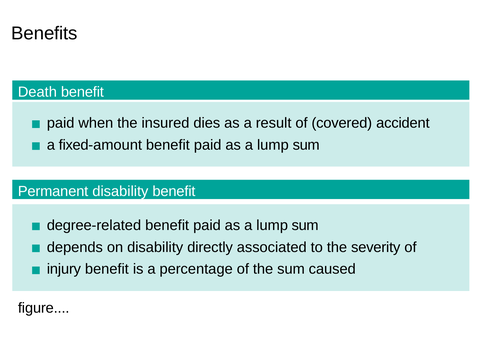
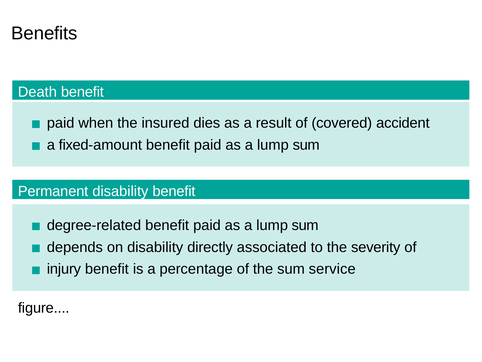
caused: caused -> service
